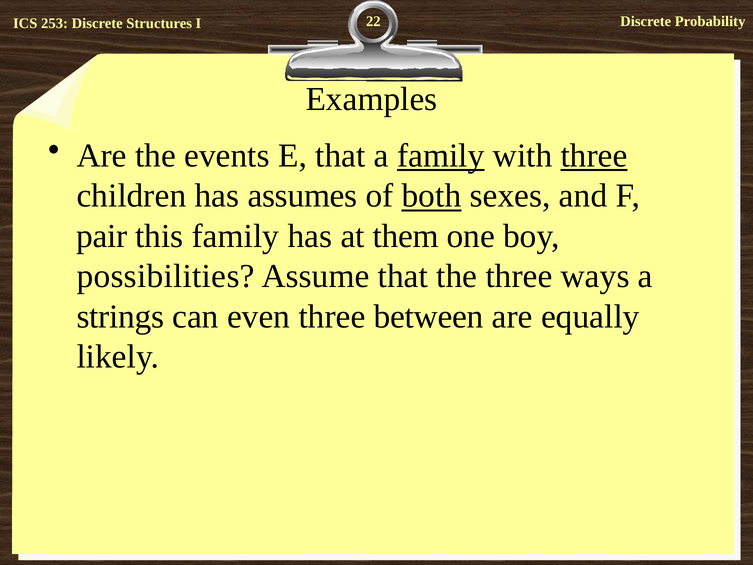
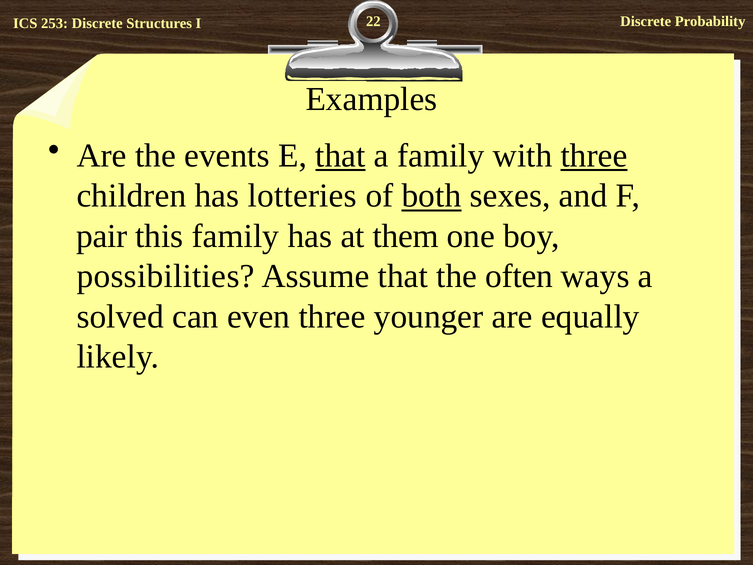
that at (340, 156) underline: none -> present
family at (441, 156) underline: present -> none
assumes: assumes -> lotteries
the three: three -> often
strings: strings -> solved
between: between -> younger
